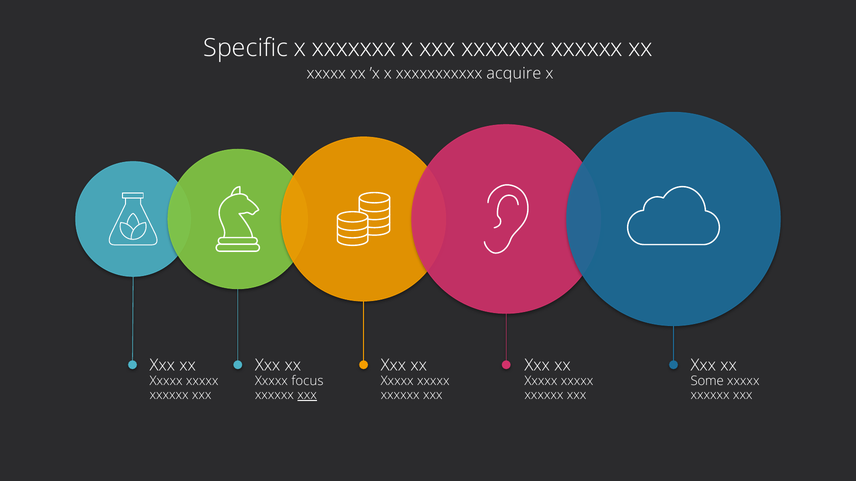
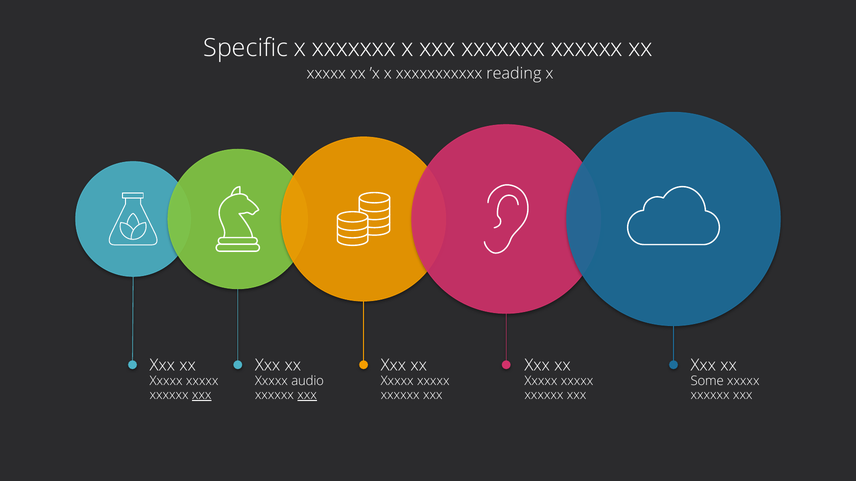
acquire: acquire -> reading
focus: focus -> audio
xxx at (202, 395) underline: none -> present
